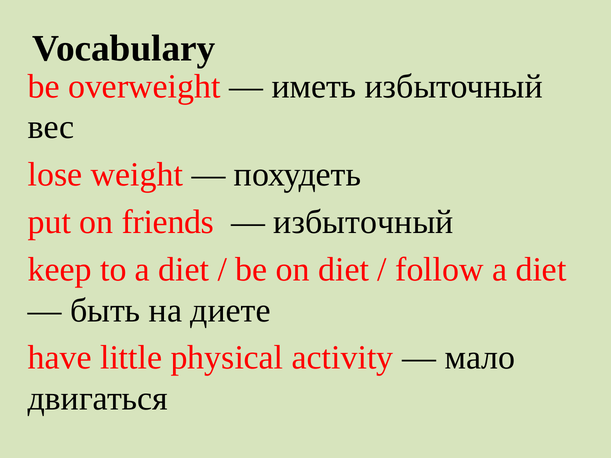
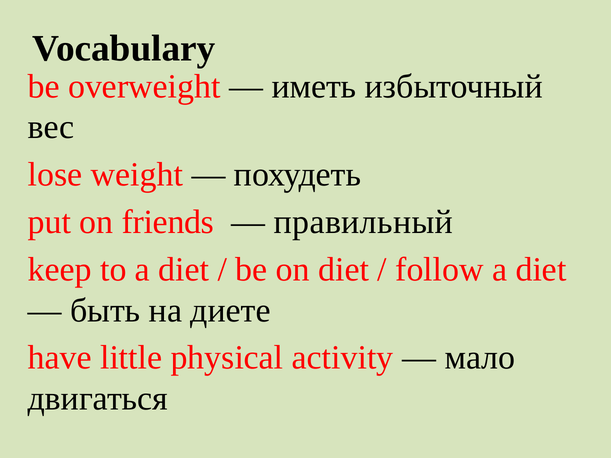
избыточный at (363, 222): избыточный -> правильный
